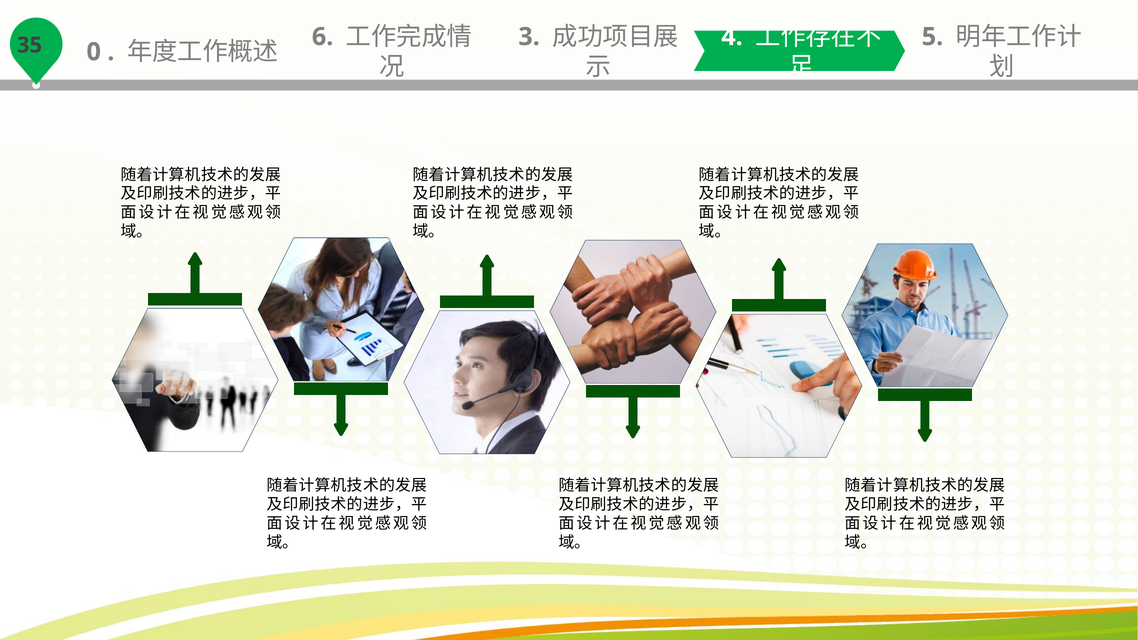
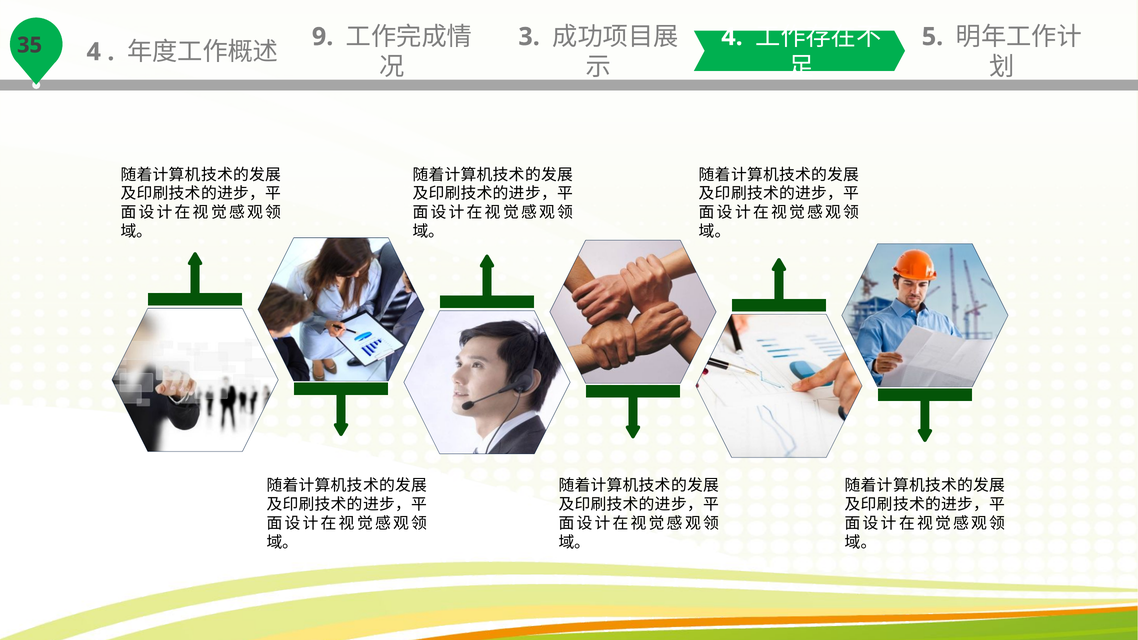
0 at (94, 52): 0 -> 4
6: 6 -> 9
